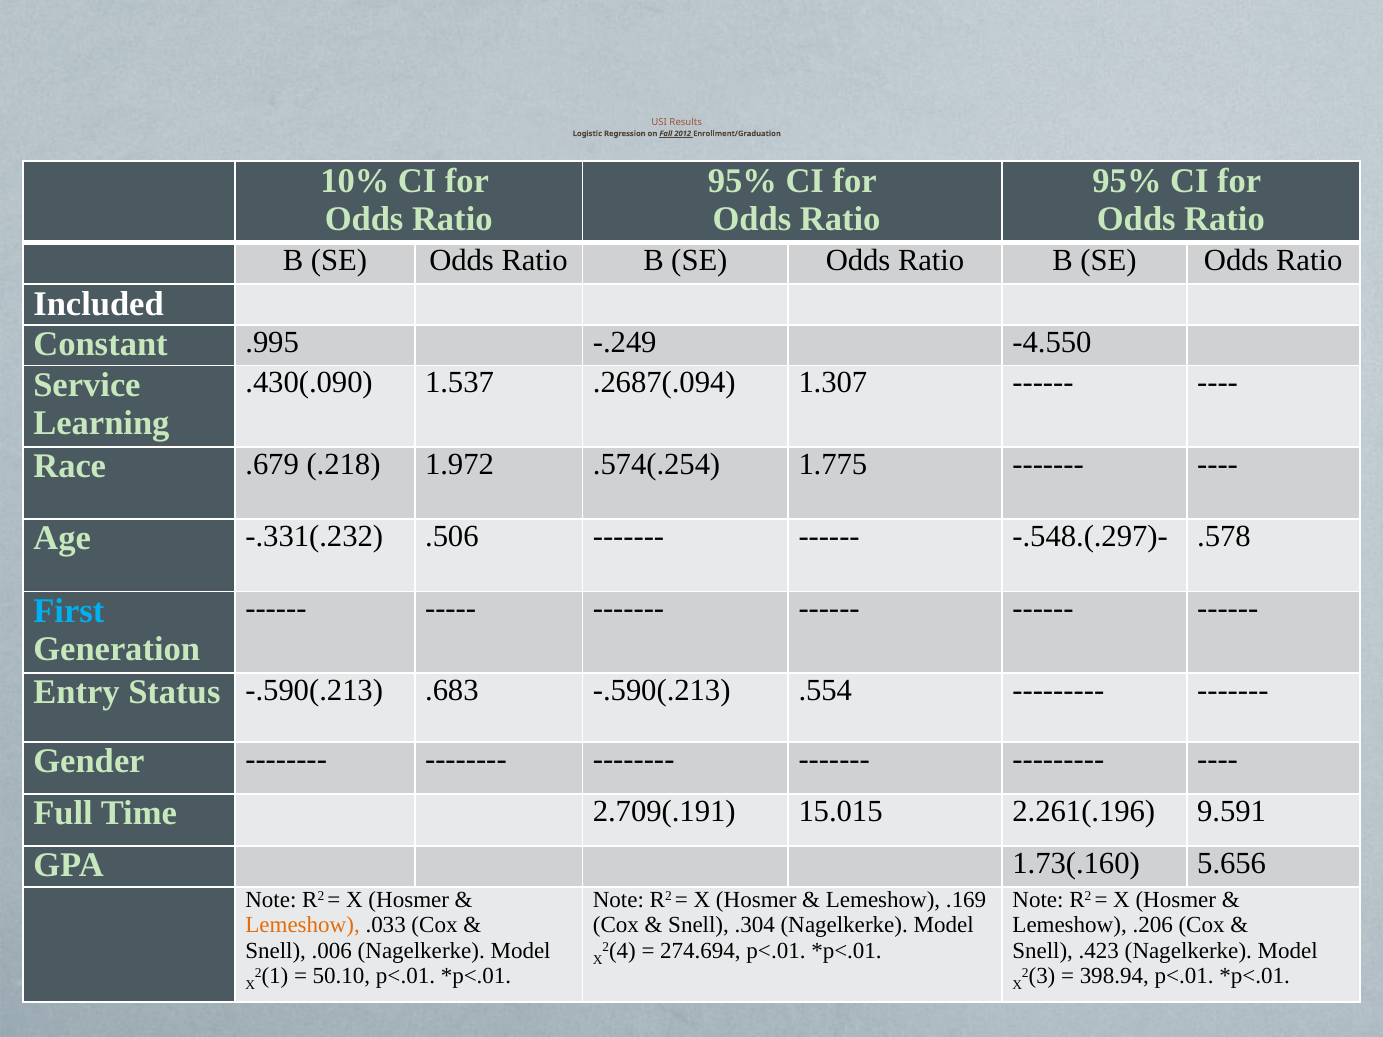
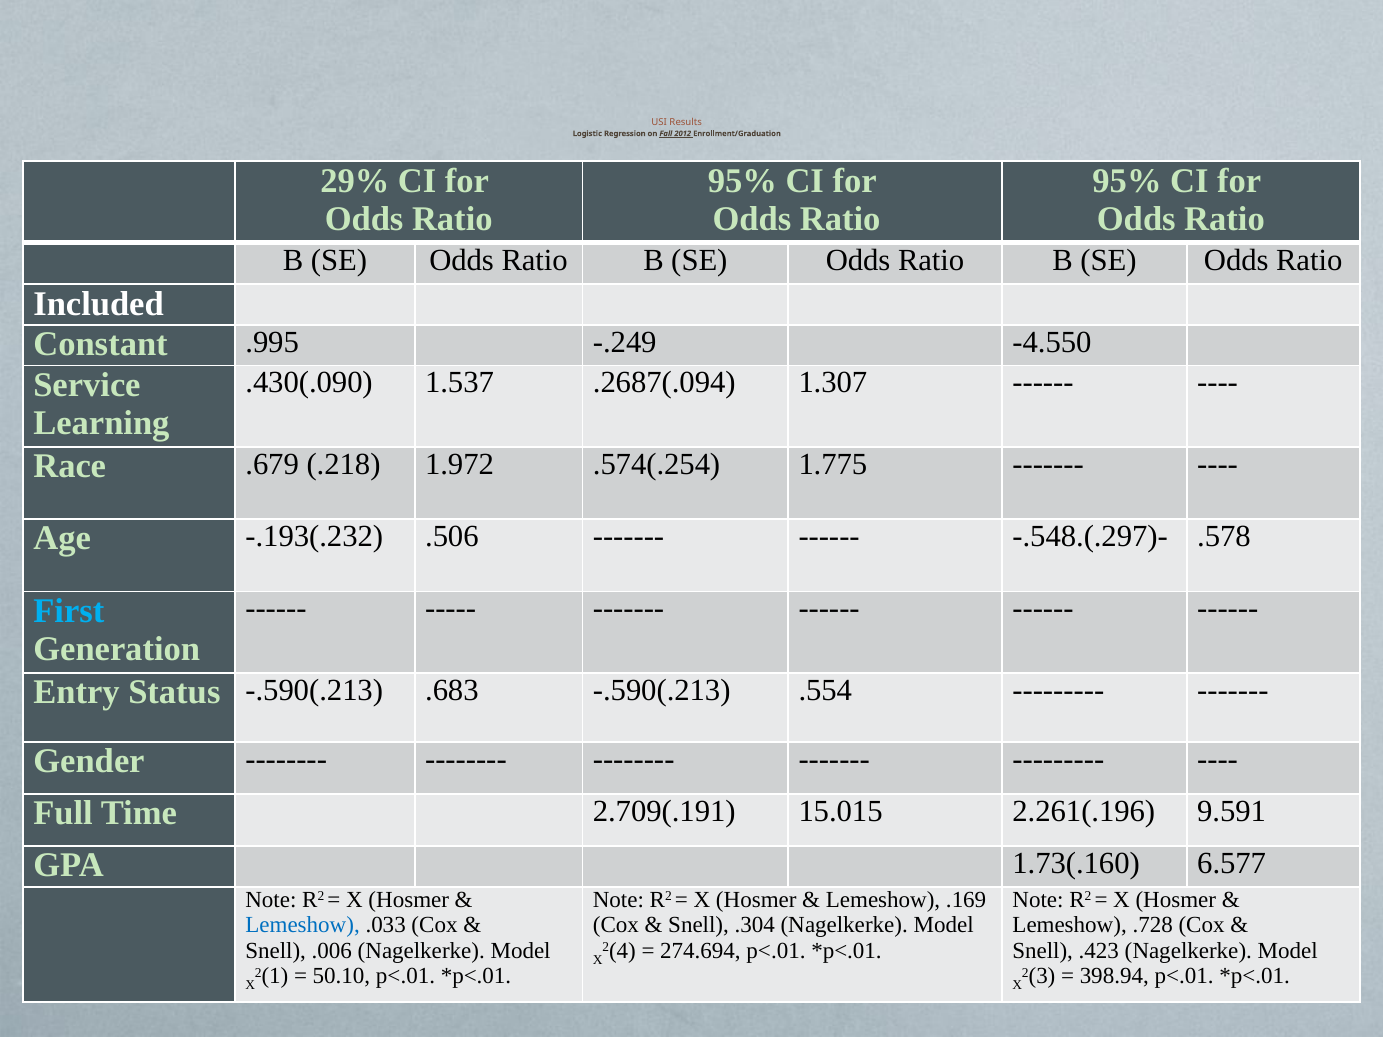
10%: 10% -> 29%
-.331(.232: -.331(.232 -> -.193(.232
5.656: 5.656 -> 6.577
Lemeshow at (303, 925) colour: orange -> blue
.206: .206 -> .728
